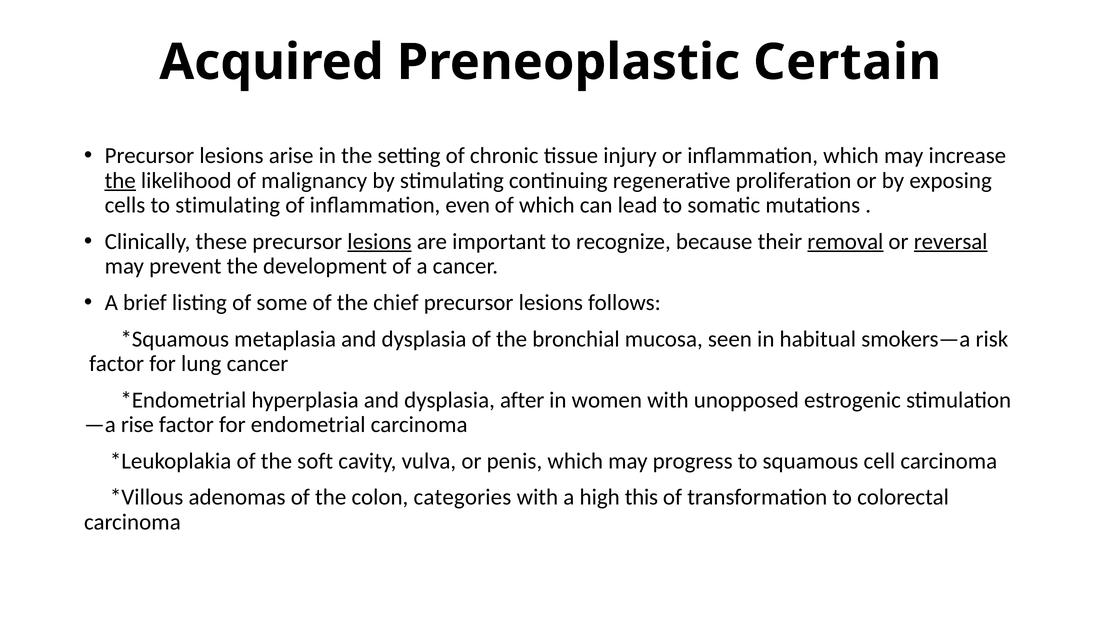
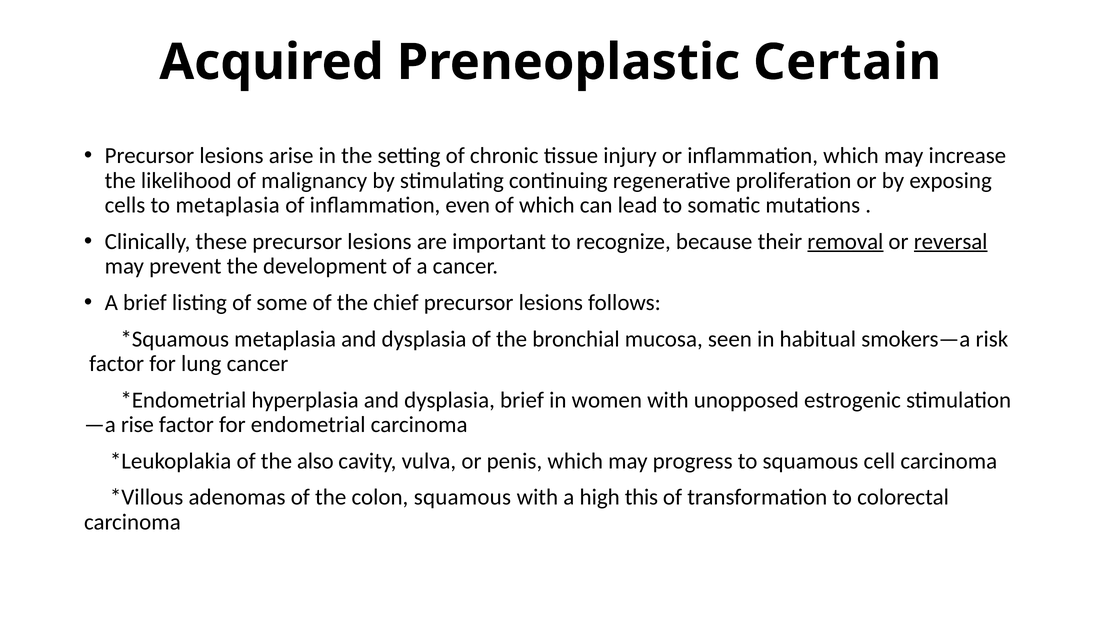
the at (120, 180) underline: present -> none
to stimulating: stimulating -> metaplasia
lesions at (379, 242) underline: present -> none
dysplasia after: after -> brief
soft: soft -> also
colon categories: categories -> squamous
